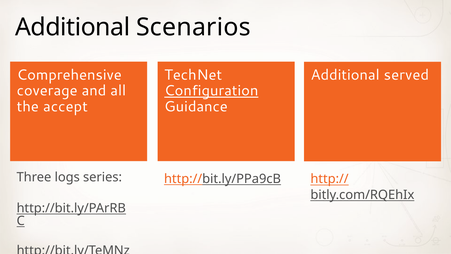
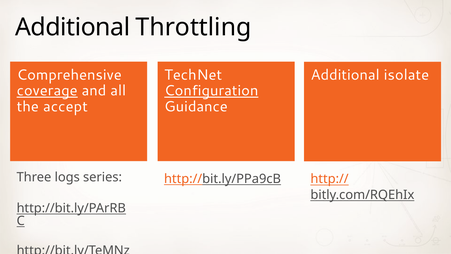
Scenarios: Scenarios -> Throttling
served: served -> isolate
coverage underline: none -> present
